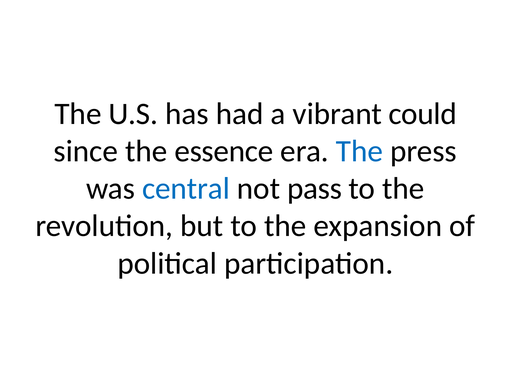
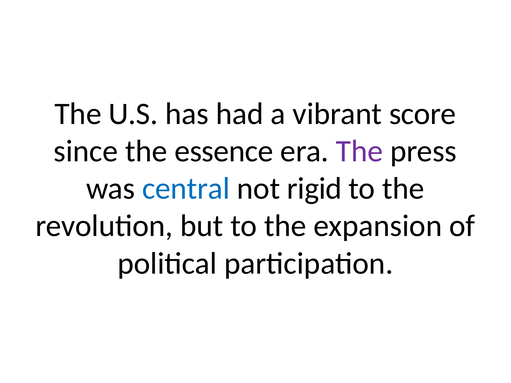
could: could -> score
The at (359, 151) colour: blue -> purple
pass: pass -> rigid
